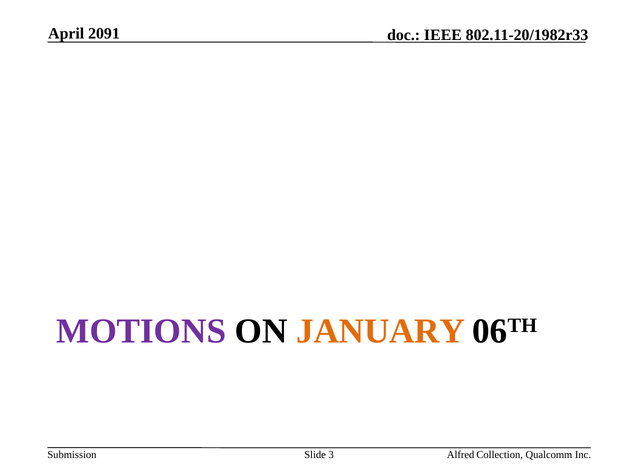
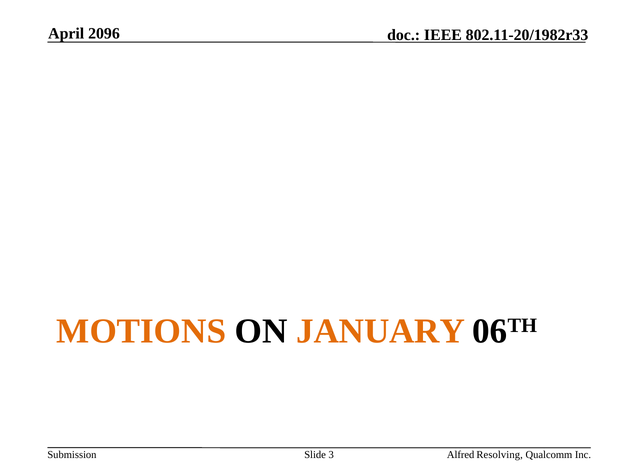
2091: 2091 -> 2096
MOTIONS colour: purple -> orange
Collection: Collection -> Resolving
